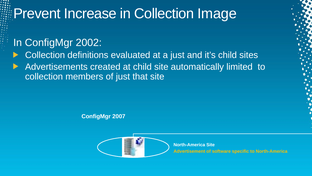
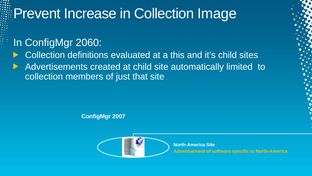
2002: 2002 -> 2060
a just: just -> this
